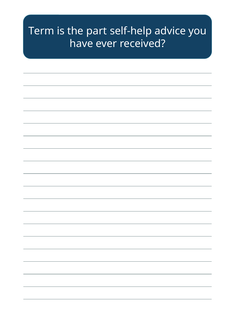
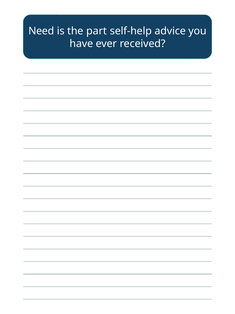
Term: Term -> Need
